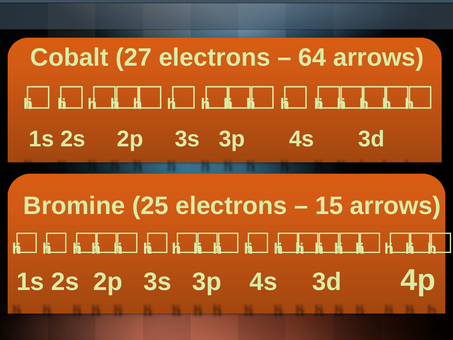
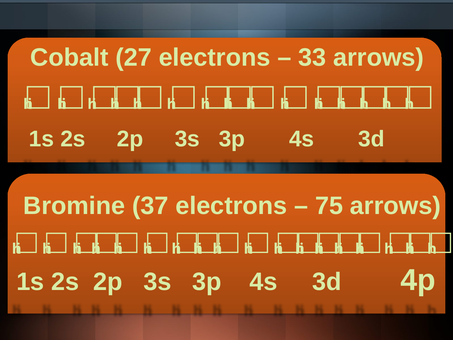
64: 64 -> 33
25: 25 -> 37
15: 15 -> 75
